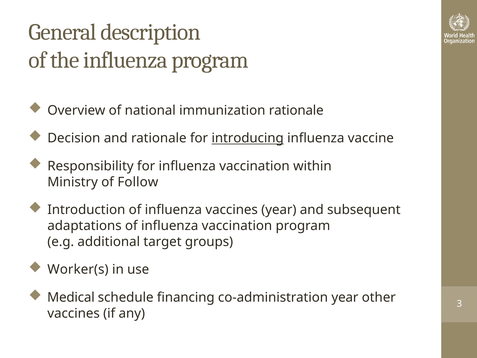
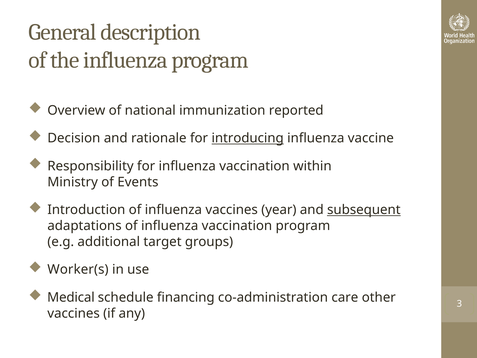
immunization rationale: rationale -> reported
Follow: Follow -> Events
subsequent underline: none -> present
co-administration year: year -> care
